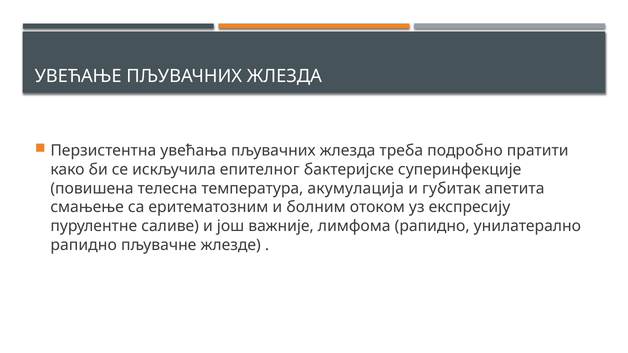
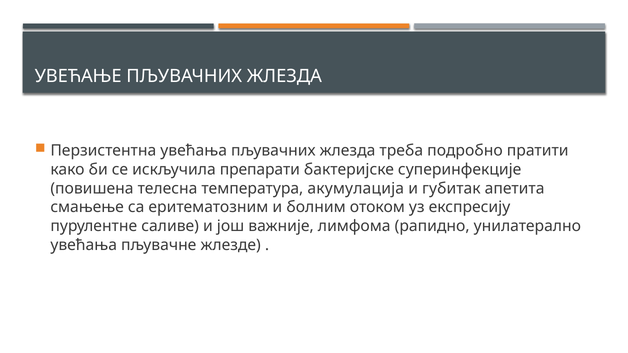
епителног: епителног -> препарати
рапидно at (84, 245): рапидно -> увећања
